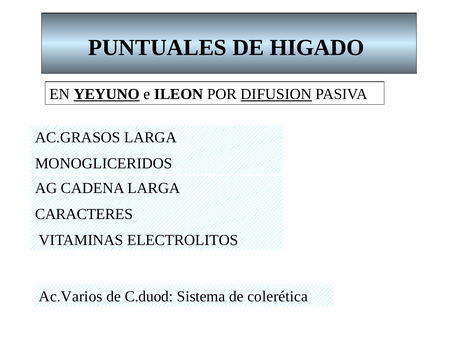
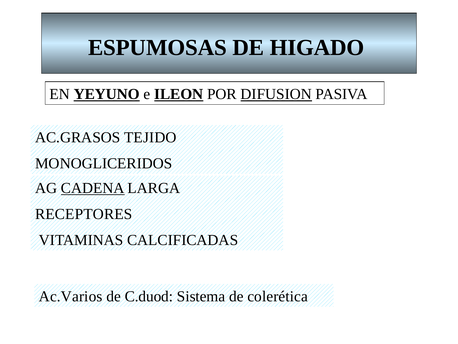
PUNTUALES: PUNTUALES -> ESPUMOSAS
ILEON underline: none -> present
AC.GRASOS LARGA: LARGA -> TEJIDO
CADENA underline: none -> present
CARACTERES: CARACTERES -> RECEPTORES
ELECTROLITOS: ELECTROLITOS -> CALCIFICADAS
